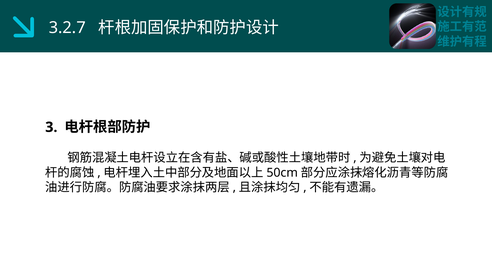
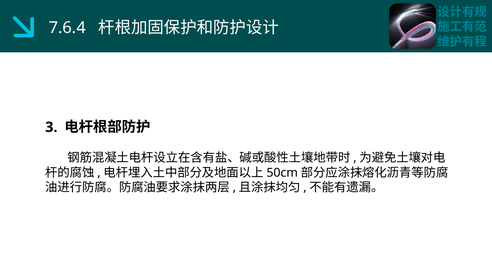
3.2.7: 3.2.7 -> 7.6.4
